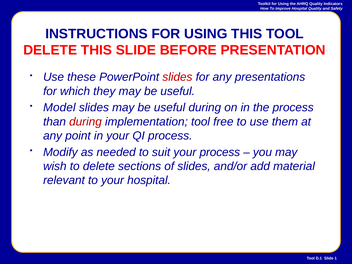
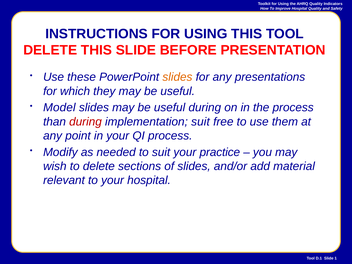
slides at (177, 77) colour: red -> orange
implementation tool: tool -> suit
your process: process -> practice
